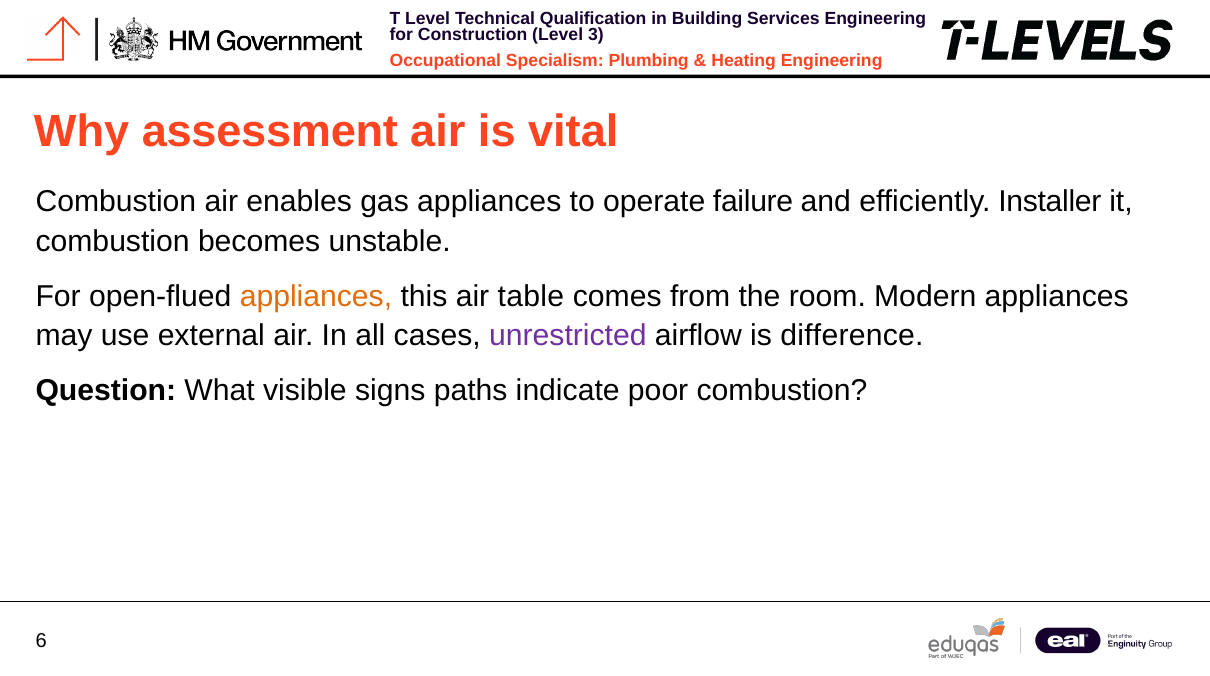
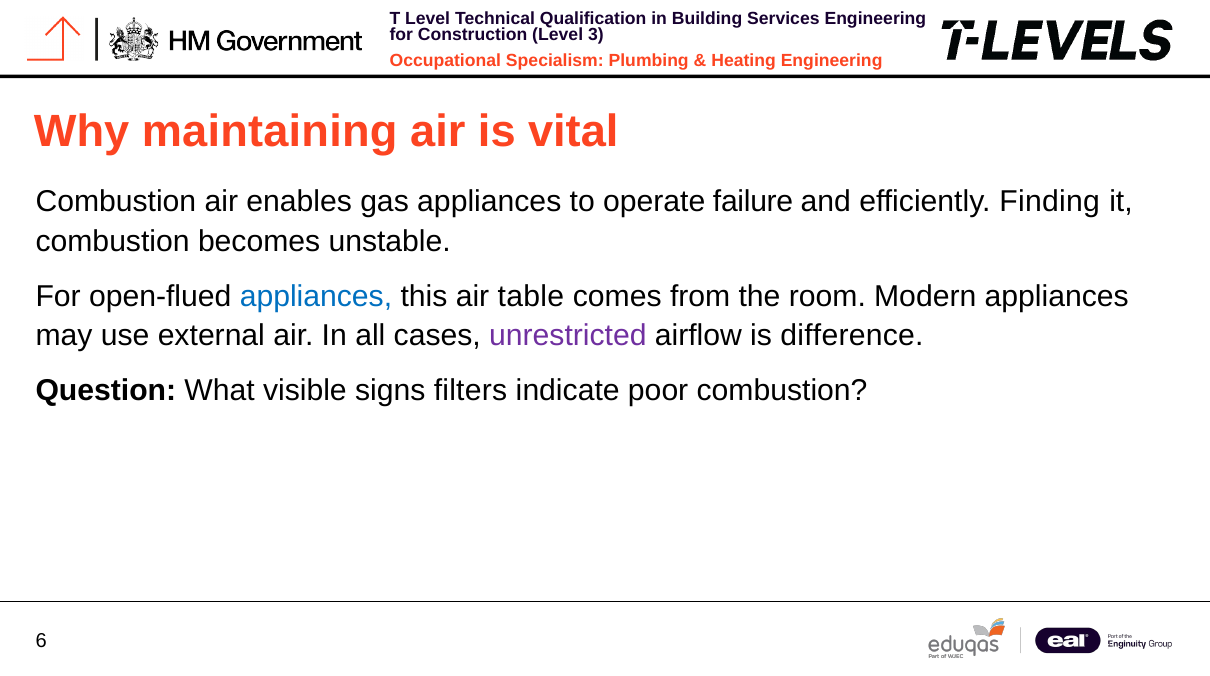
assessment: assessment -> maintaining
Installer: Installer -> Finding
appliances at (316, 296) colour: orange -> blue
paths: paths -> filters
